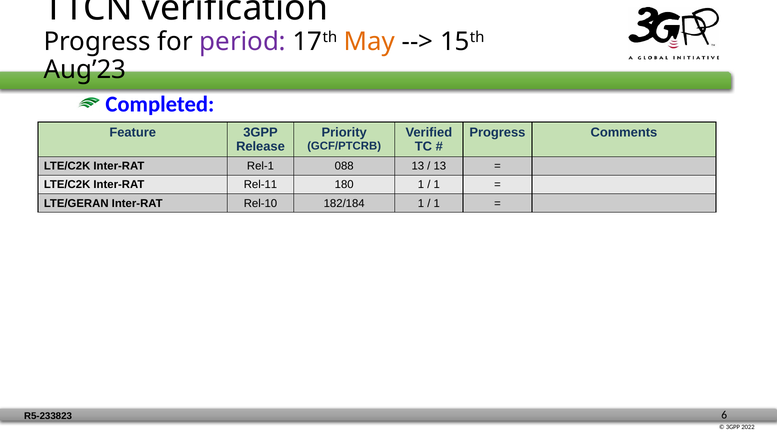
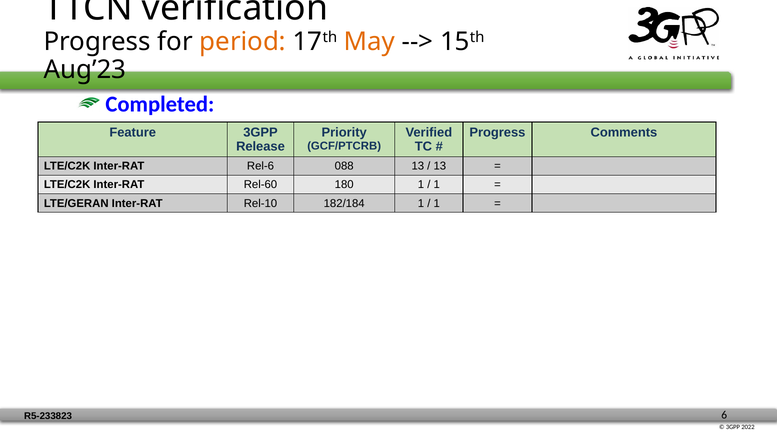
period colour: purple -> orange
Rel-1: Rel-1 -> Rel-6
Rel-11: Rel-11 -> Rel-60
